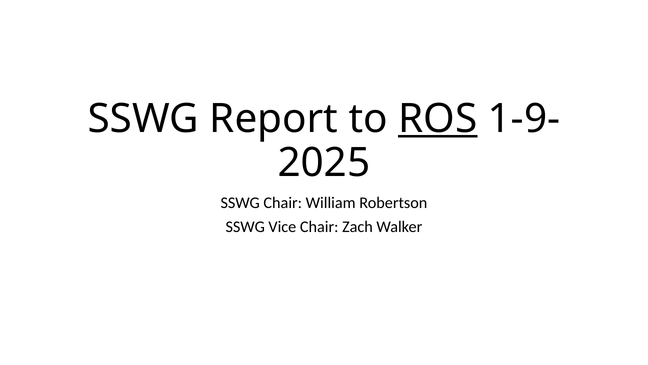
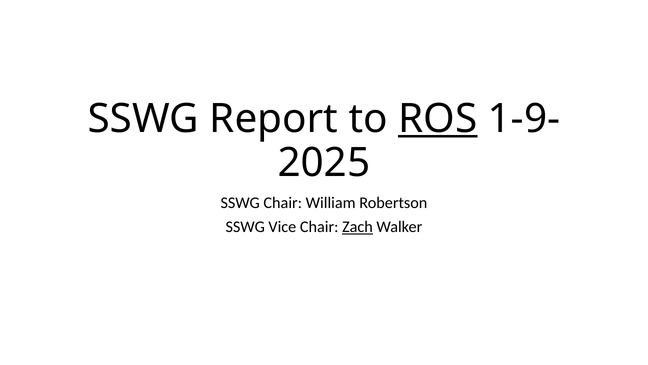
Zach underline: none -> present
